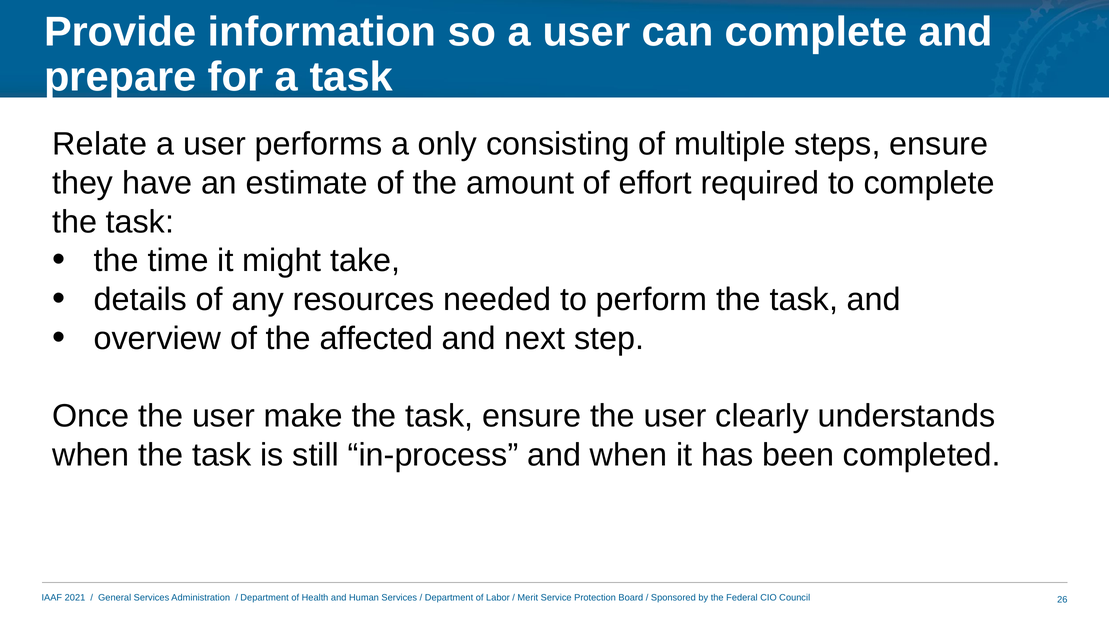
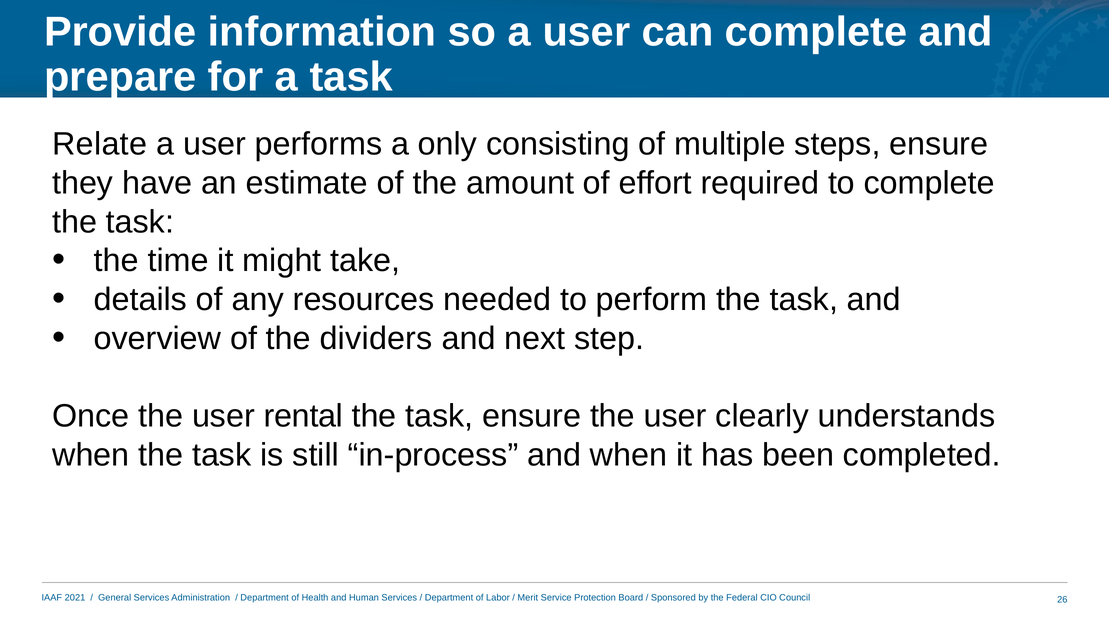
affected: affected -> dividers
make: make -> rental
